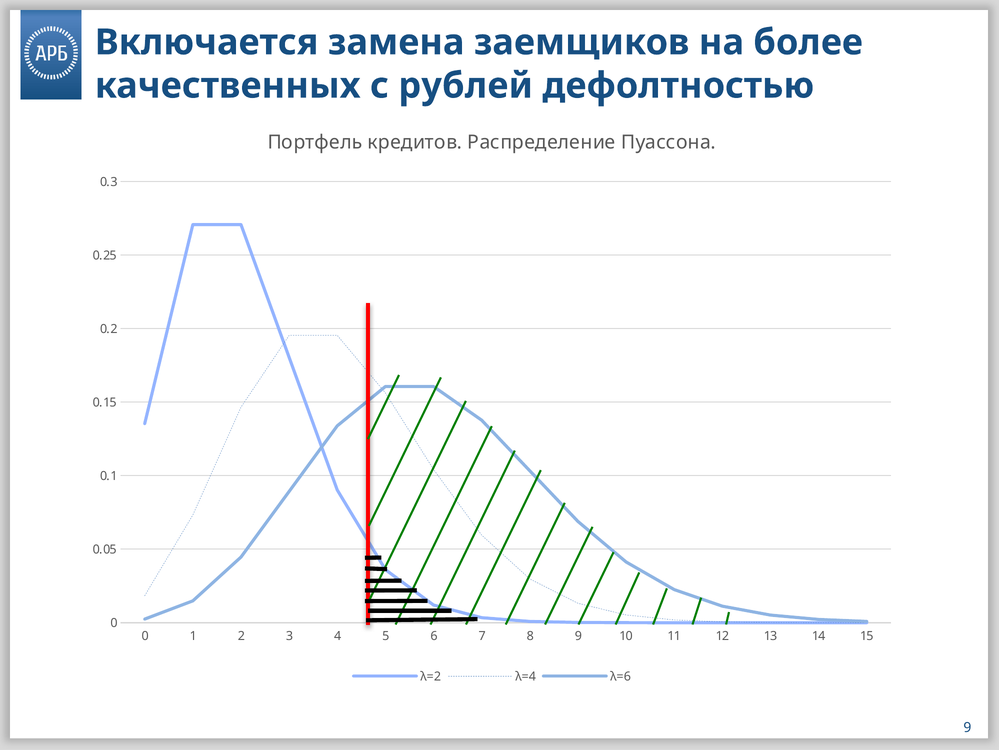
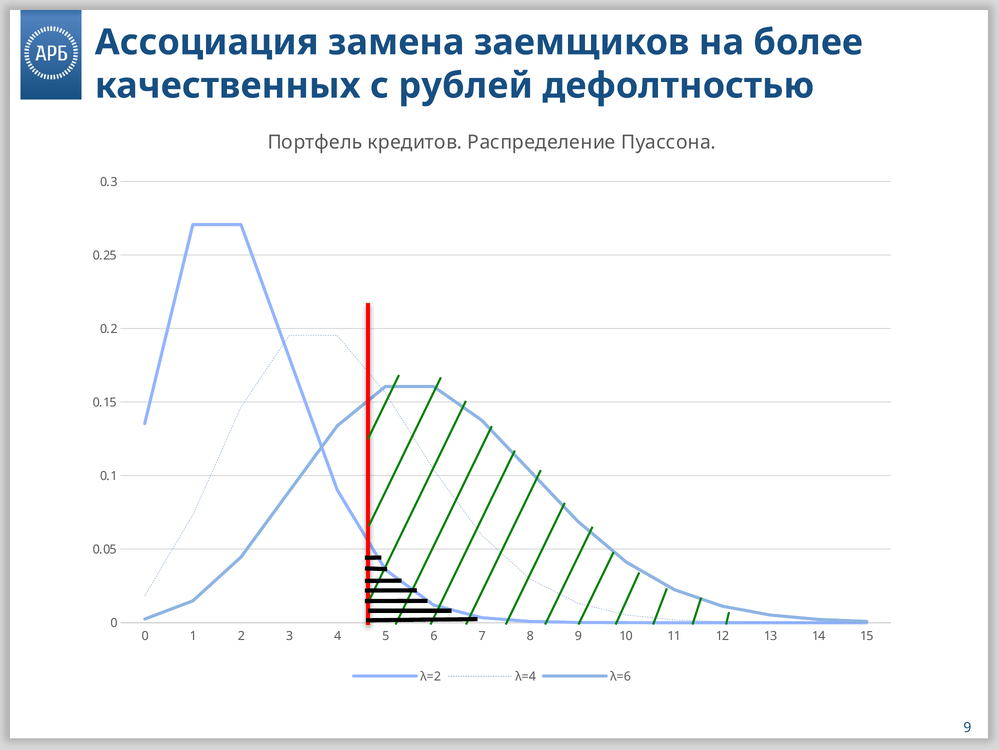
Включается: Включается -> Ассоциация
